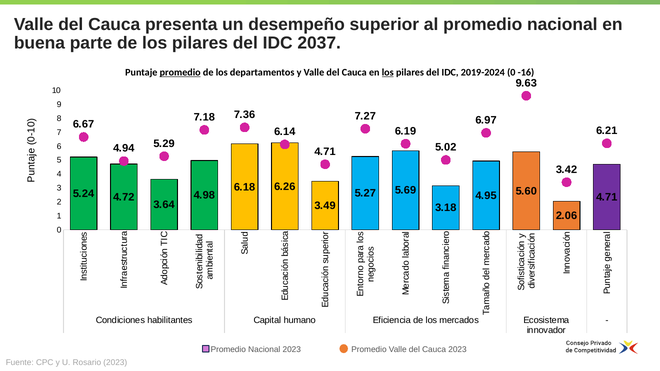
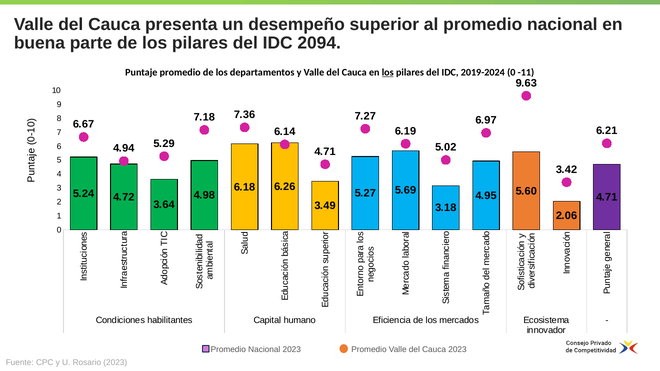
2037: 2037 -> 2094
promedio at (180, 72) underline: present -> none
-16: -16 -> -11
